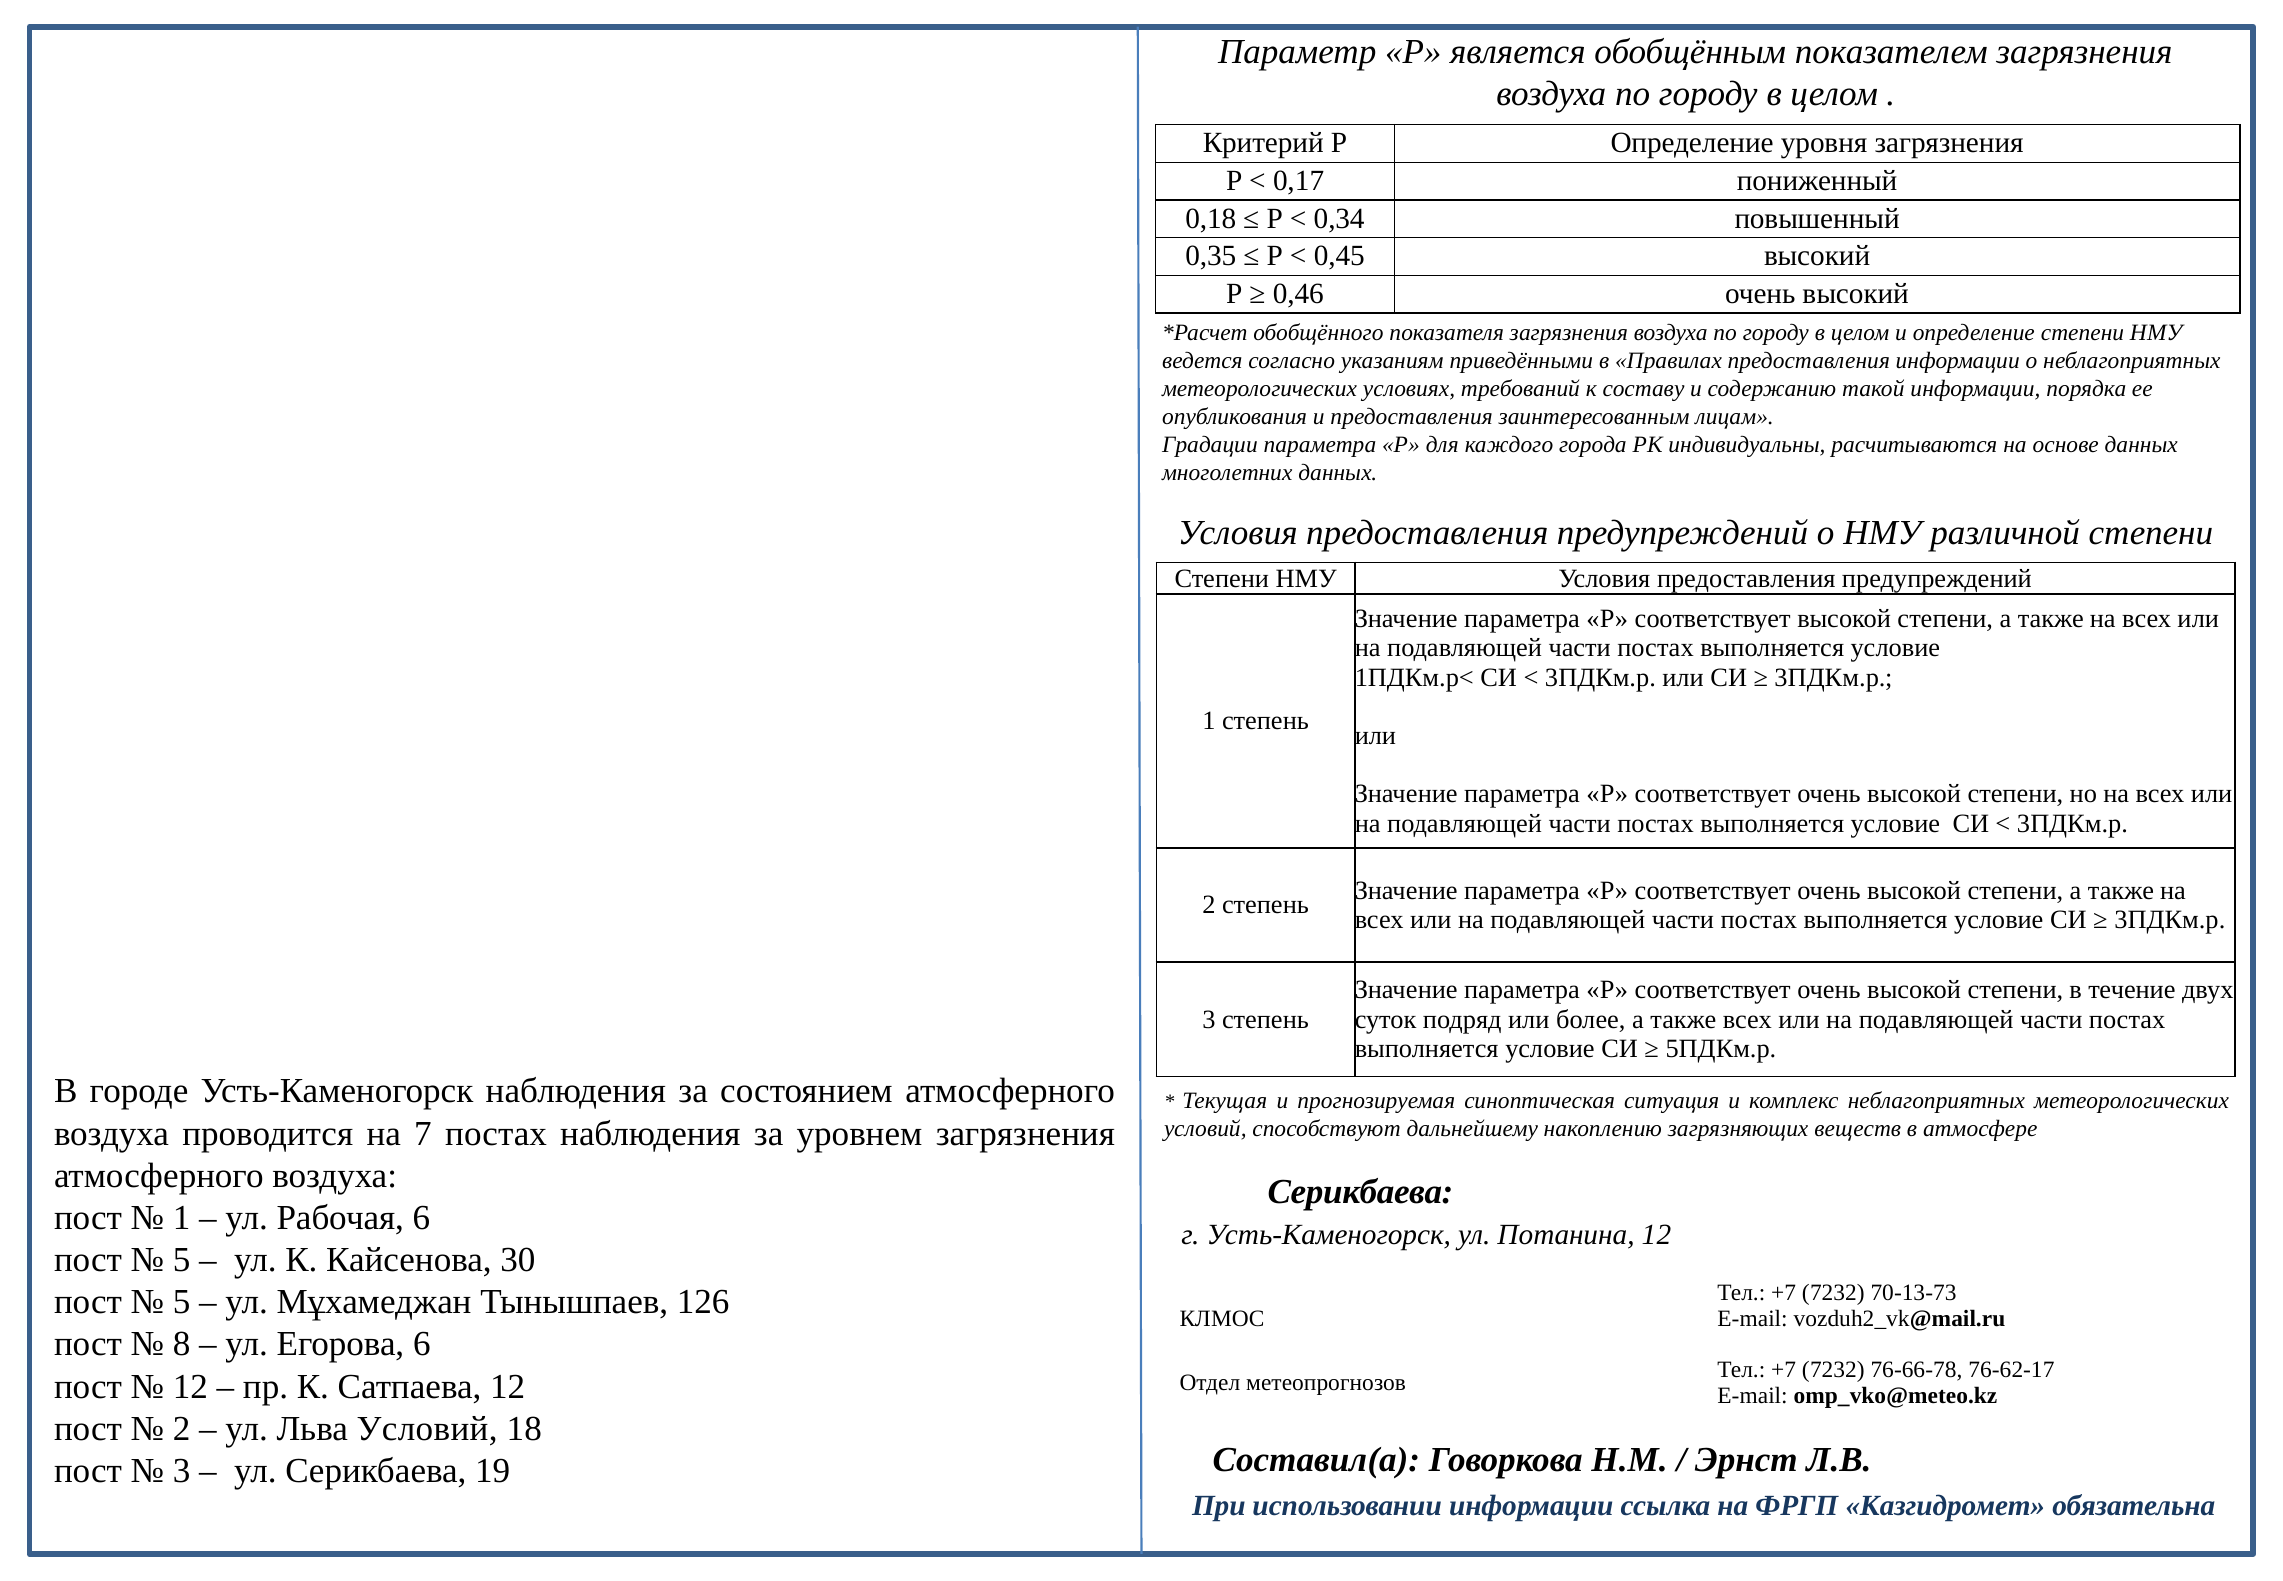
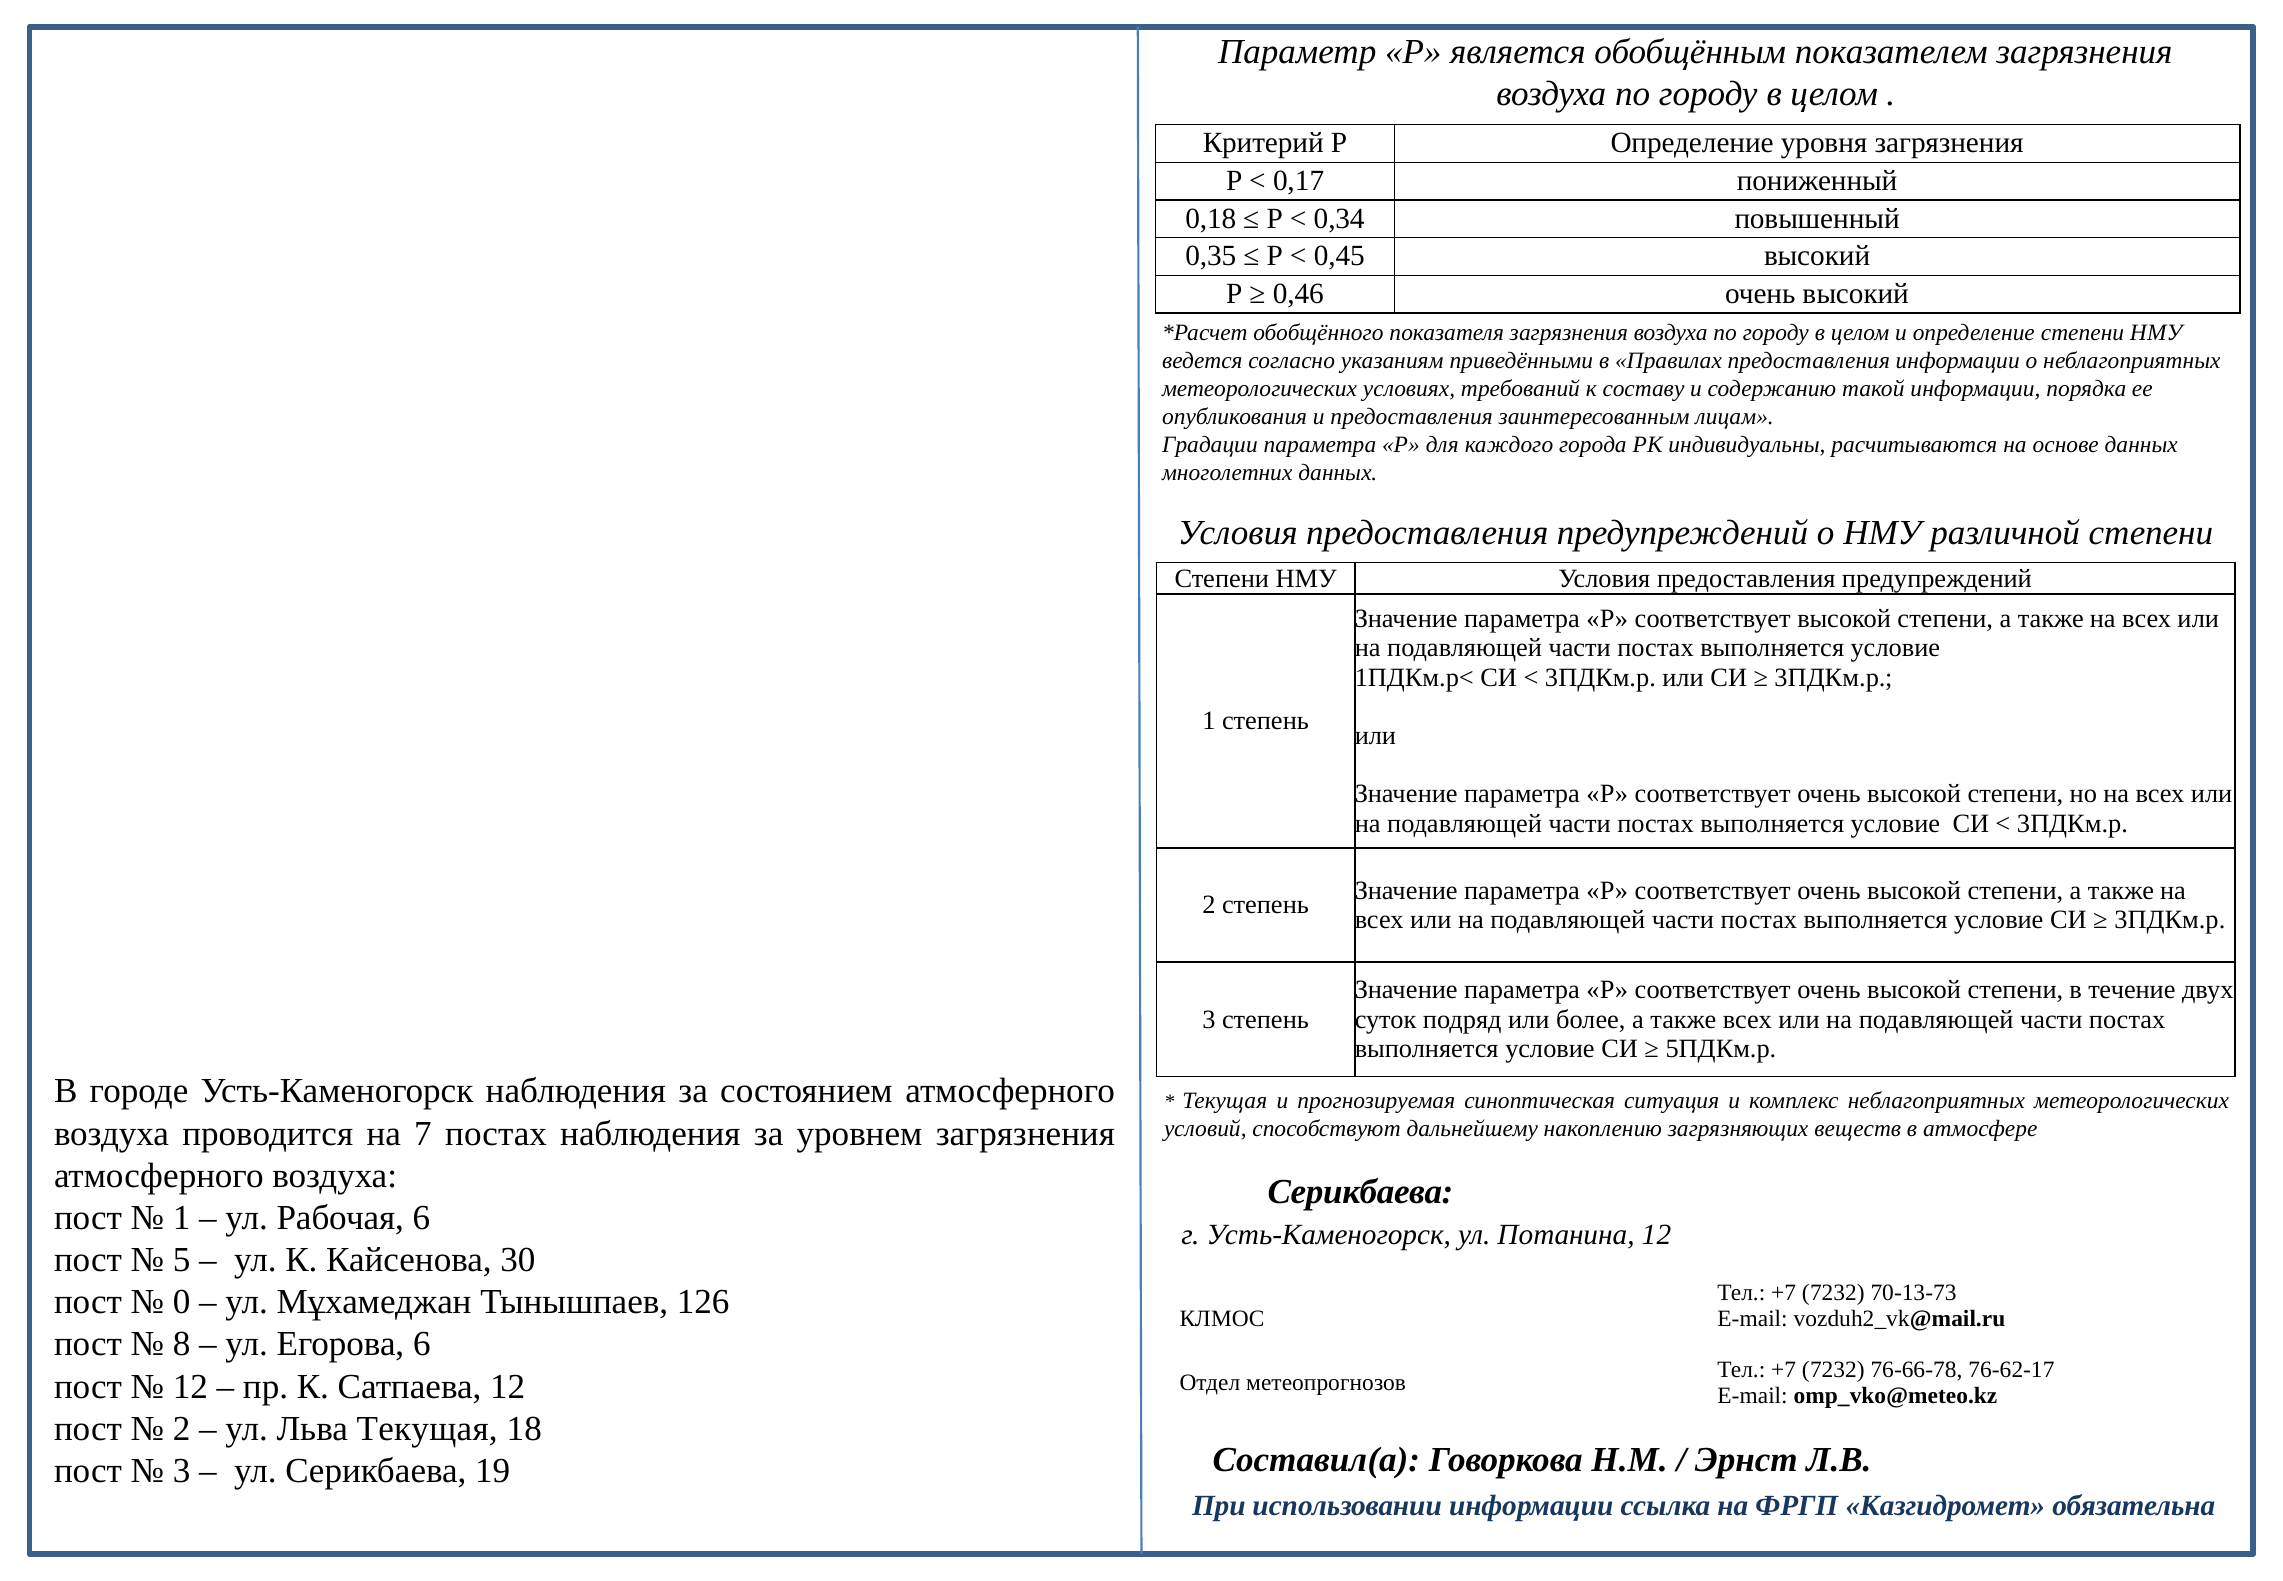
5 at (182, 1302): 5 -> 0
Льва Условий: Условий -> Текущая
